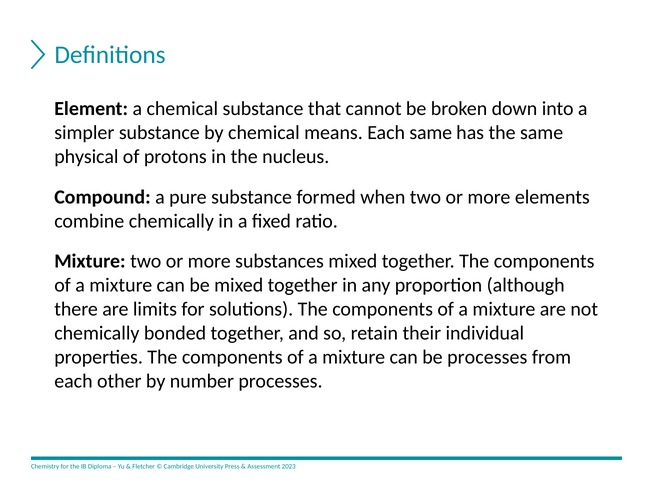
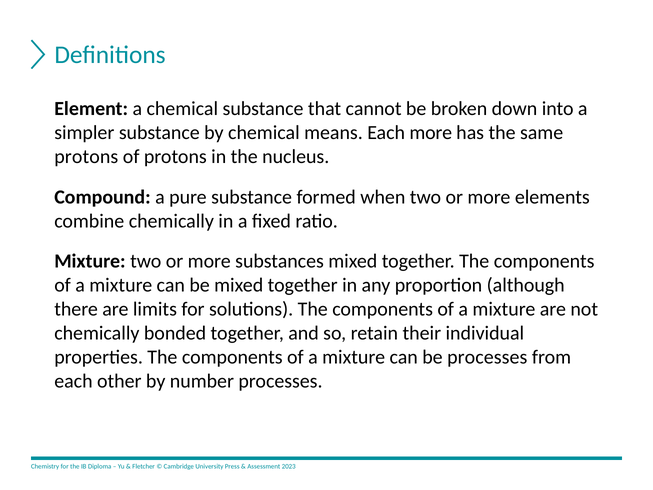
Each same: same -> more
physical at (86, 157): physical -> protons
